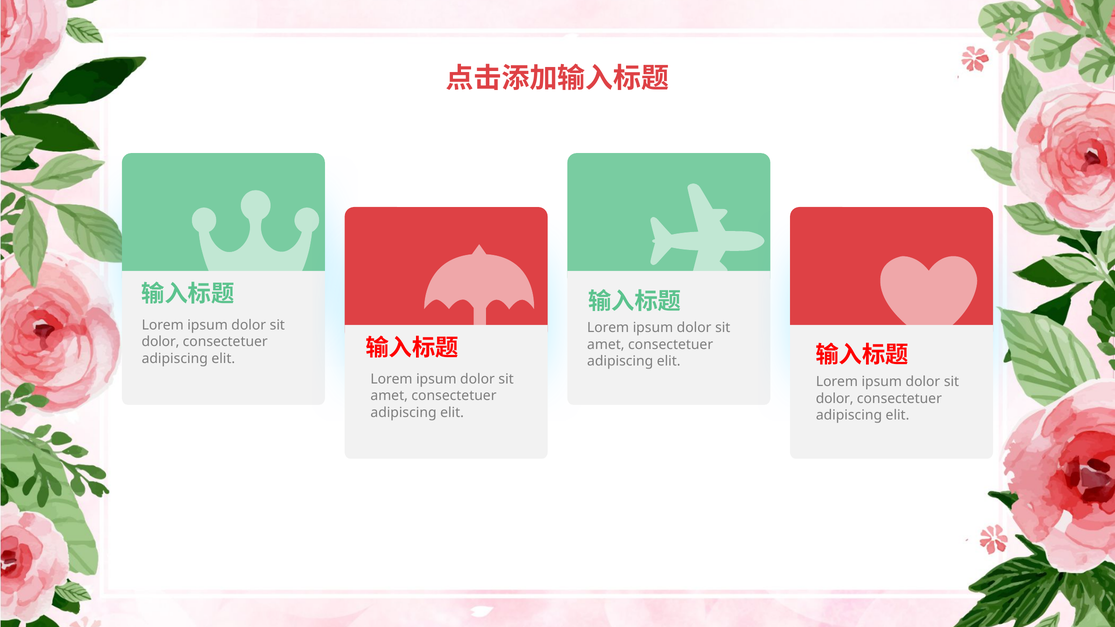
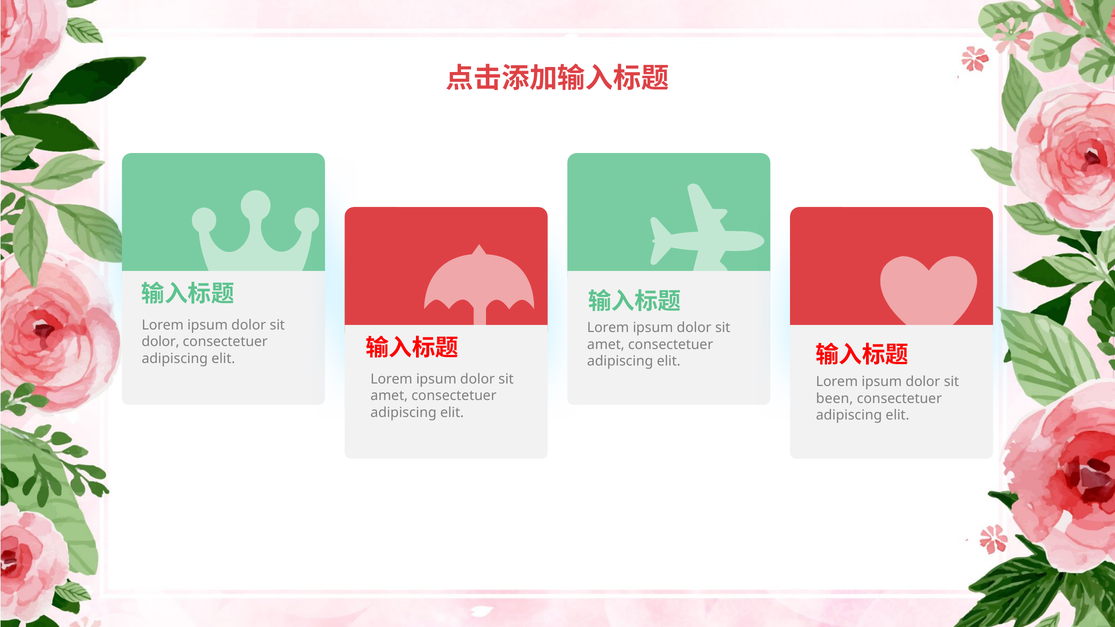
dolor at (835, 399): dolor -> been
